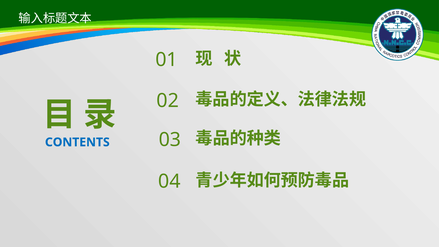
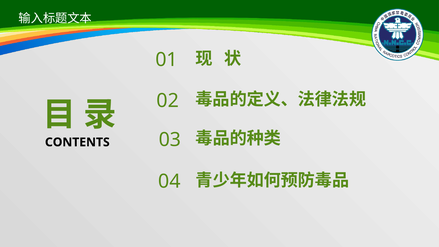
CONTENTS colour: blue -> black
